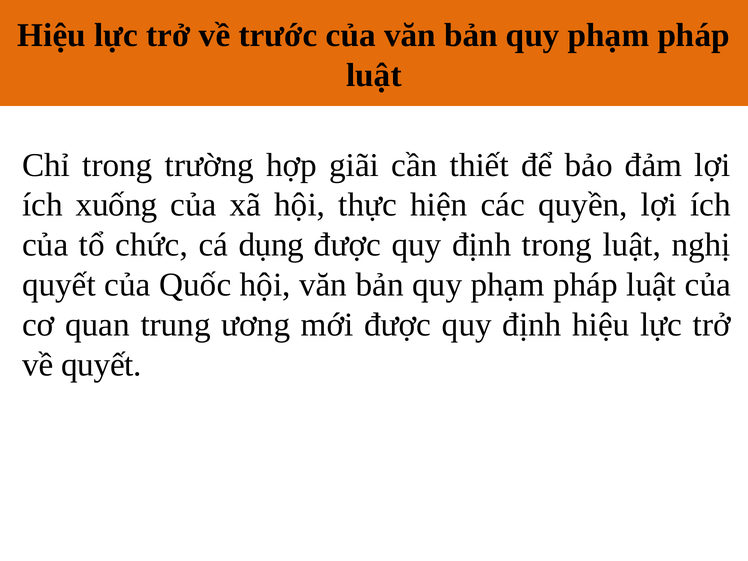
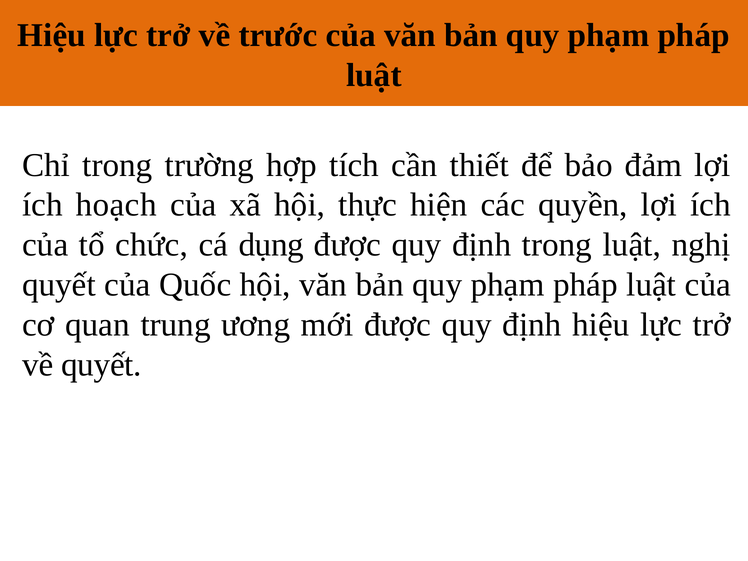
giãi: giãi -> tích
xuống: xuống -> hoạch
